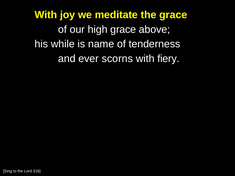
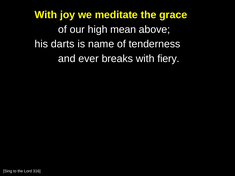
high grace: grace -> mean
while: while -> darts
scorns: scorns -> breaks
